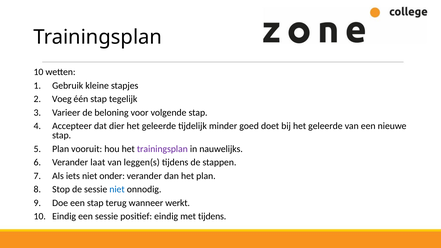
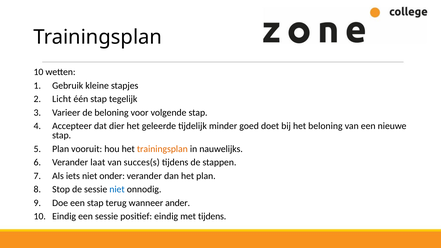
Voeg: Voeg -> Licht
bij het geleerde: geleerde -> beloning
trainingsplan at (162, 149) colour: purple -> orange
leggen(s: leggen(s -> succes(s
werkt: werkt -> ander
